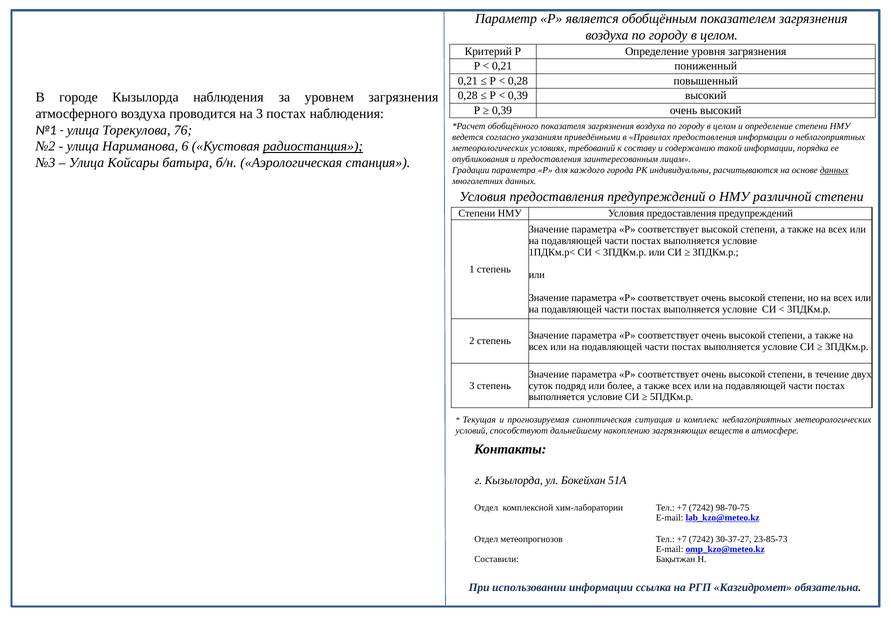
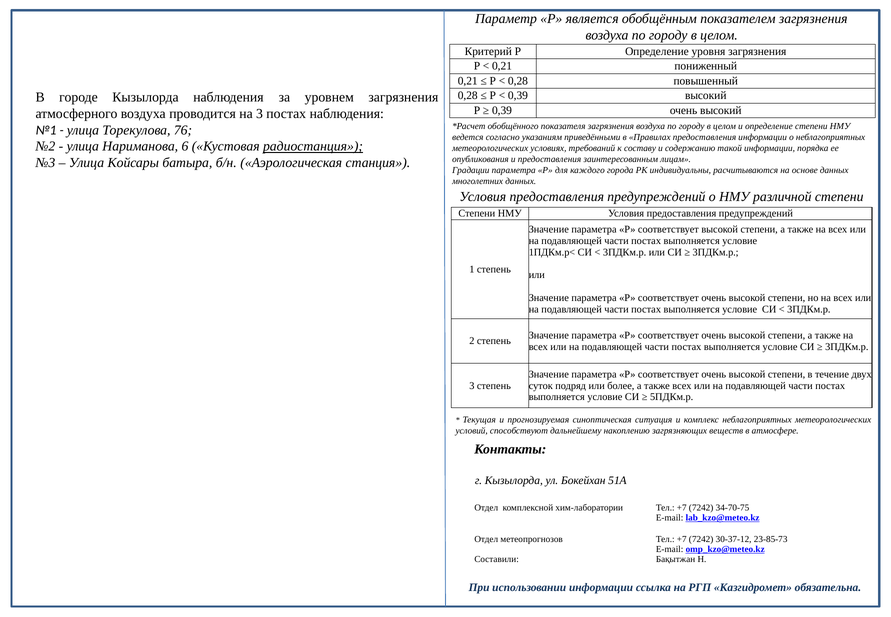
данных at (834, 170) underline: present -> none
98-70-75: 98-70-75 -> 34-70-75
30-37-27: 30-37-27 -> 30-37-12
